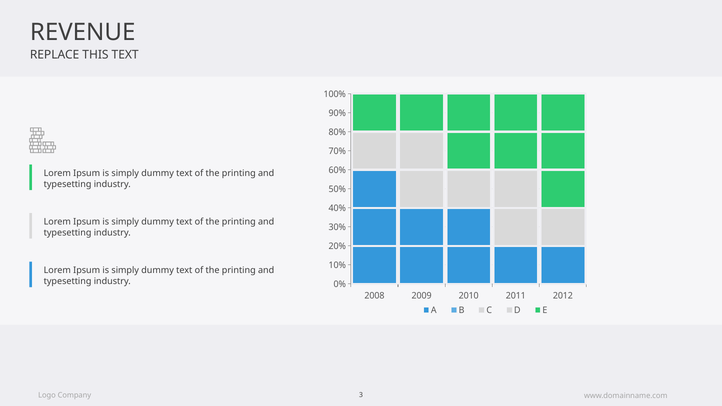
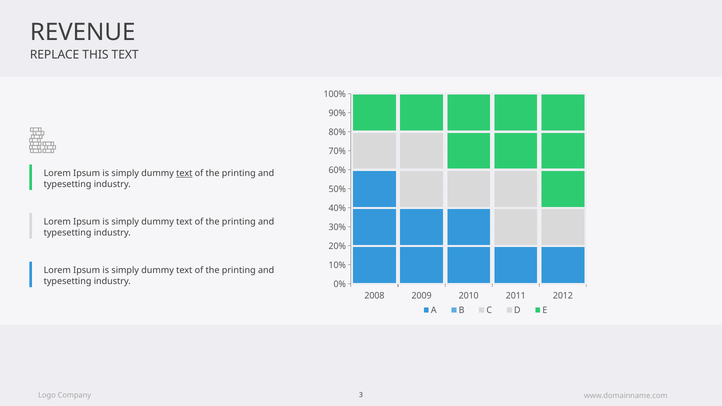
text at (184, 173) underline: none -> present
